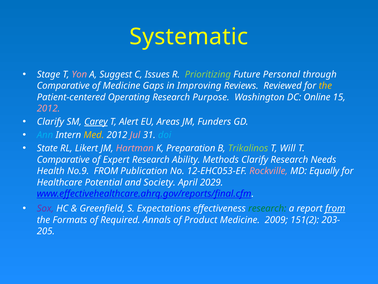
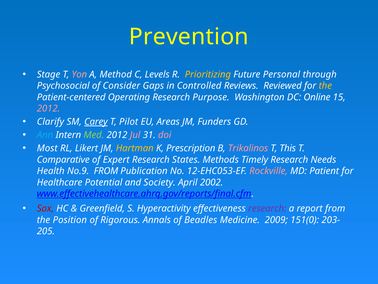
Systematic: Systematic -> Prevention
Suggest: Suggest -> Method
Issues: Issues -> Levels
Prioritizing colour: light green -> yellow
Comparative at (63, 86): Comparative -> Psychosocial
of Medicine: Medicine -> Consider
Improving: Improving -> Controlled
Alert: Alert -> Pilot
Med colour: yellow -> light green
doi colour: light blue -> pink
State: State -> Most
Hartman colour: pink -> yellow
Preparation: Preparation -> Prescription
Trikalinos colour: light green -> pink
Will: Will -> This
Ability: Ability -> States
Methods Clarify: Clarify -> Timely
Equally: Equally -> Patient
2029: 2029 -> 2002
Sox colour: purple -> red
Expectations: Expectations -> Hyperactivity
research at (267, 208) colour: green -> purple
from at (335, 208) underline: present -> none
Formats: Formats -> Position
Required: Required -> Rigorous
Product: Product -> Beadles
151(2: 151(2 -> 151(0
